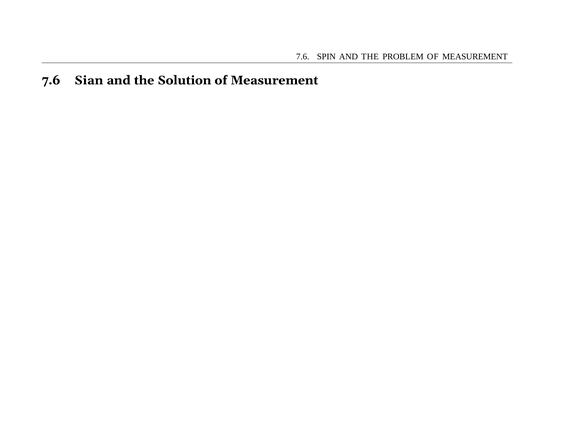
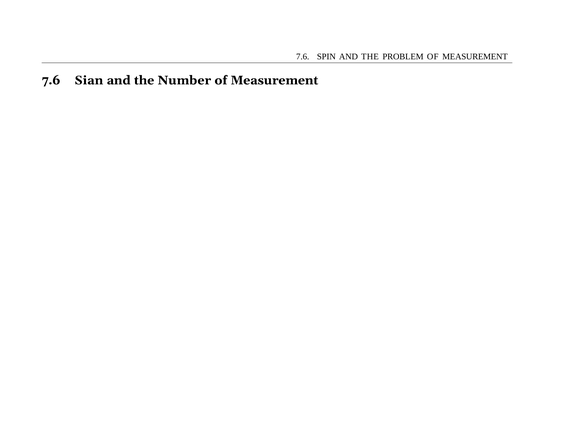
Solution: Solution -> Number
